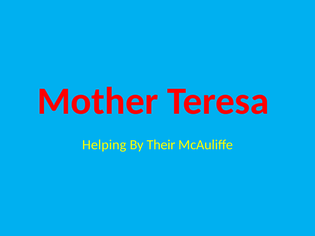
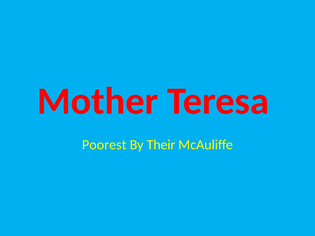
Helping: Helping -> Poorest
